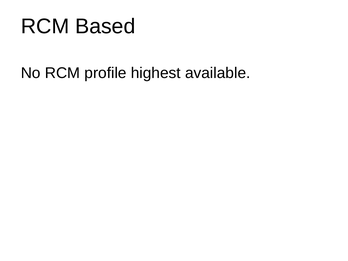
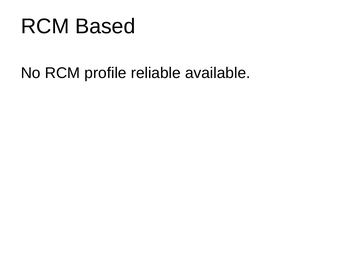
highest: highest -> reliable
